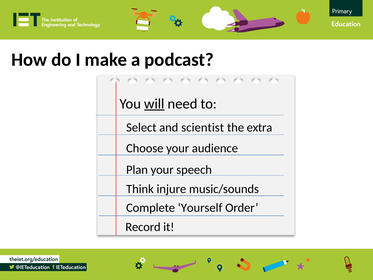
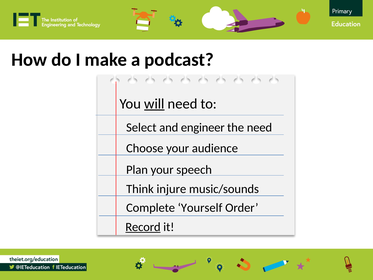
scientist: scientist -> engineer
the extra: extra -> need
Record underline: none -> present
